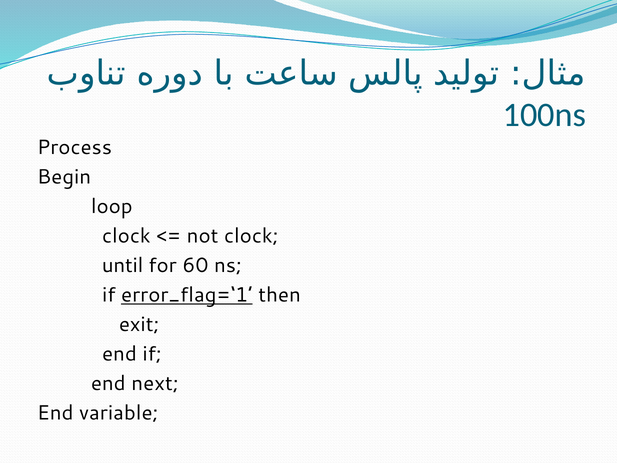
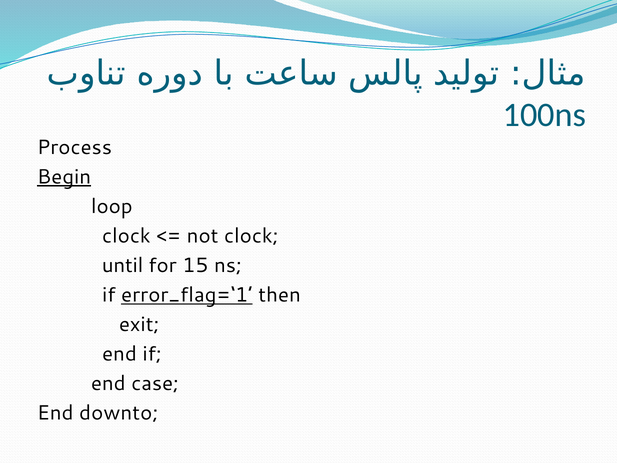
Begin underline: none -> present
60: 60 -> 15
next: next -> case
variable: variable -> downto
